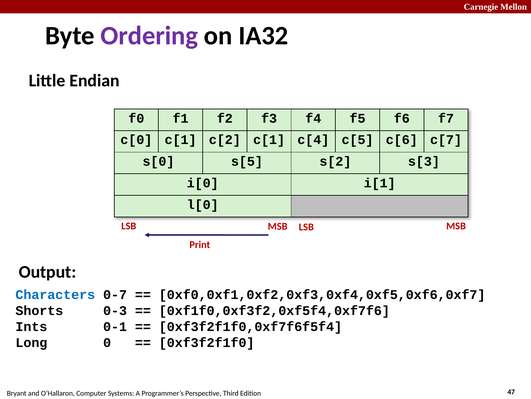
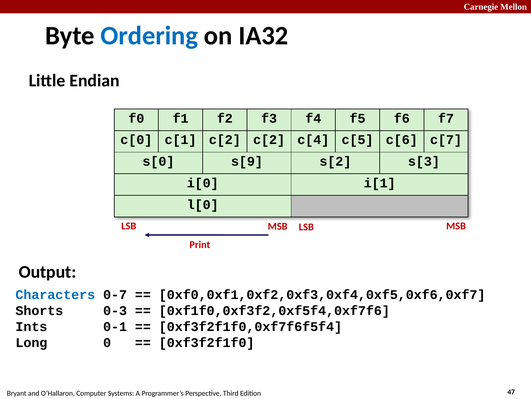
Ordering colour: purple -> blue
c[2 c[1: c[1 -> c[2
s[5: s[5 -> s[9
